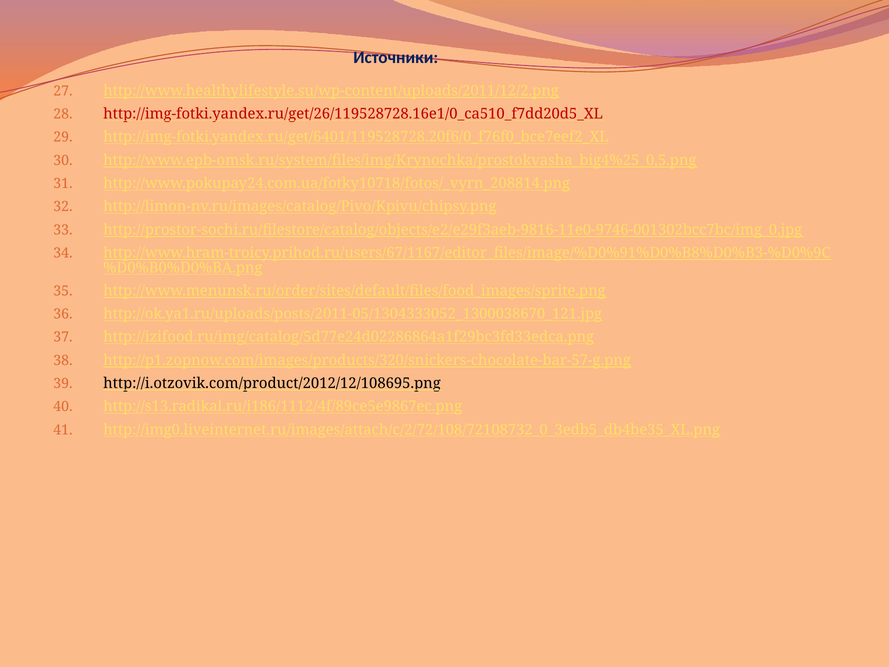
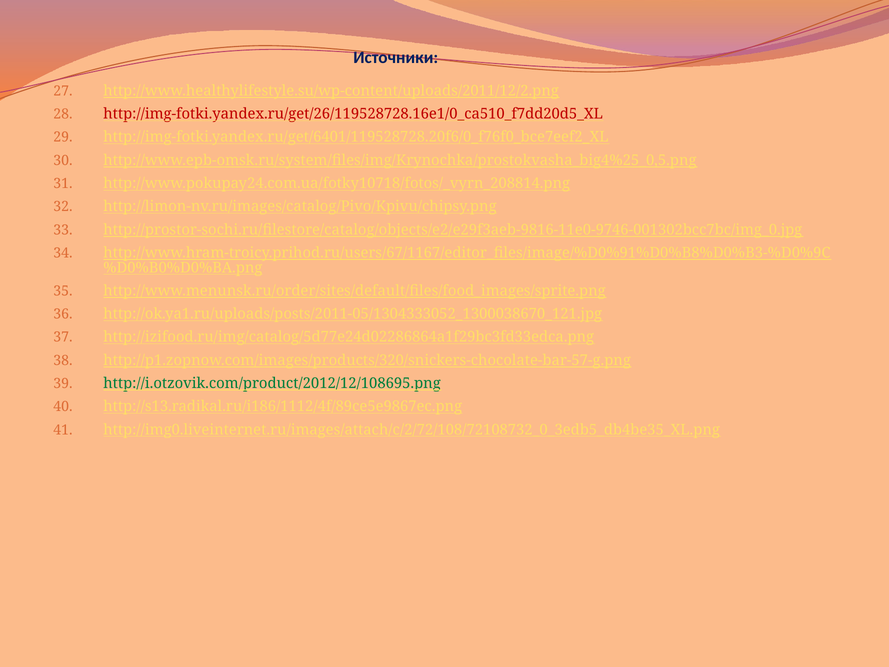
http://i.otzovik.com/product/2012/12/108695.png colour: black -> green
